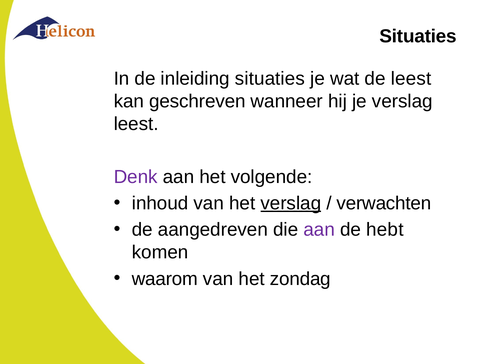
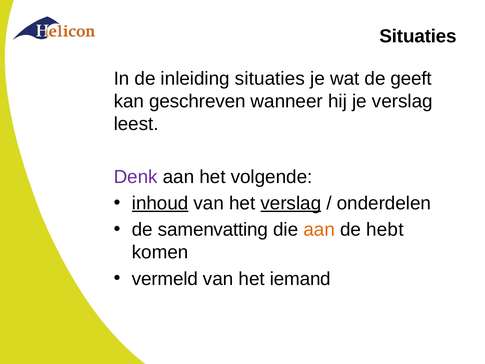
de leest: leest -> geeft
inhoud underline: none -> present
verwachten: verwachten -> onderdelen
aangedreven: aangedreven -> samenvatting
aan at (319, 230) colour: purple -> orange
waarom: waarom -> vermeld
zondag: zondag -> iemand
